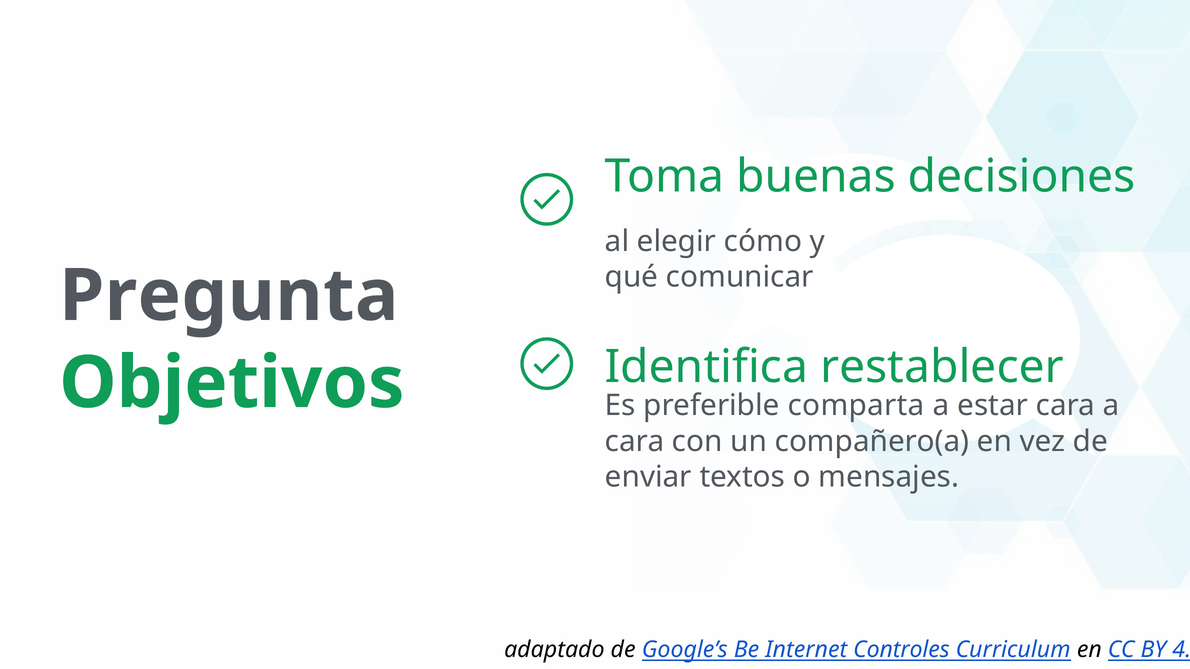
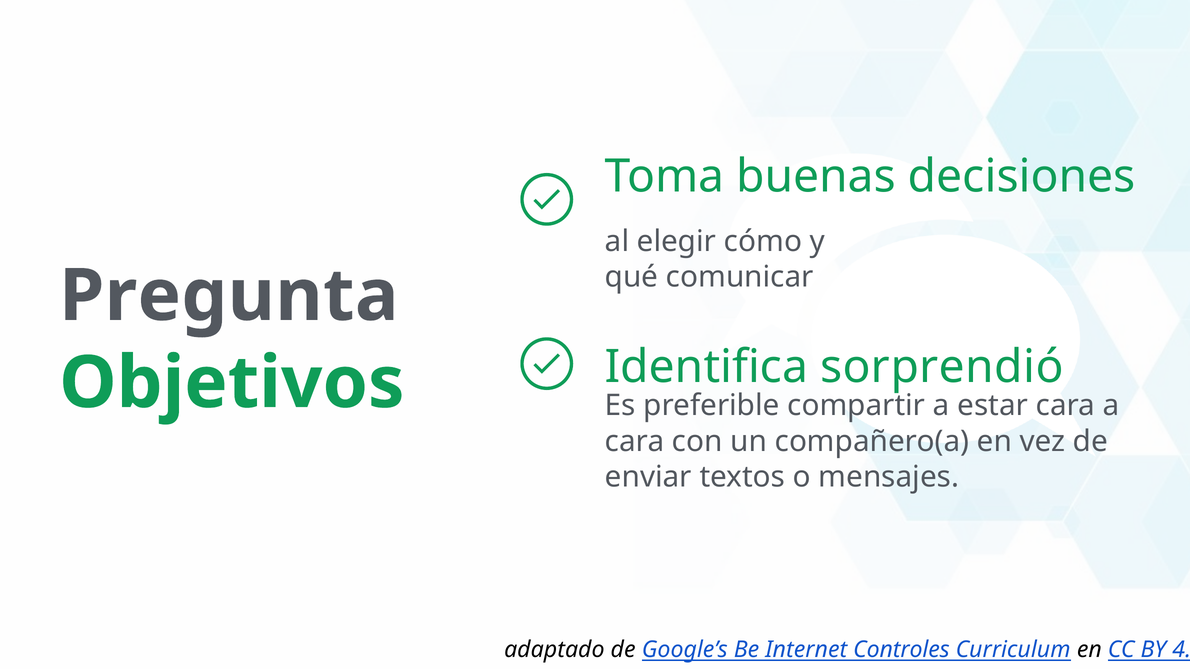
restablecer: restablecer -> sorprendió
comparta: comparta -> compartir
